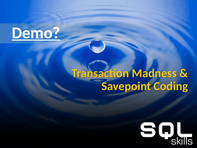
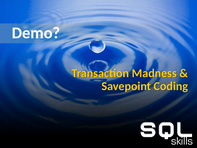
Demo underline: present -> none
